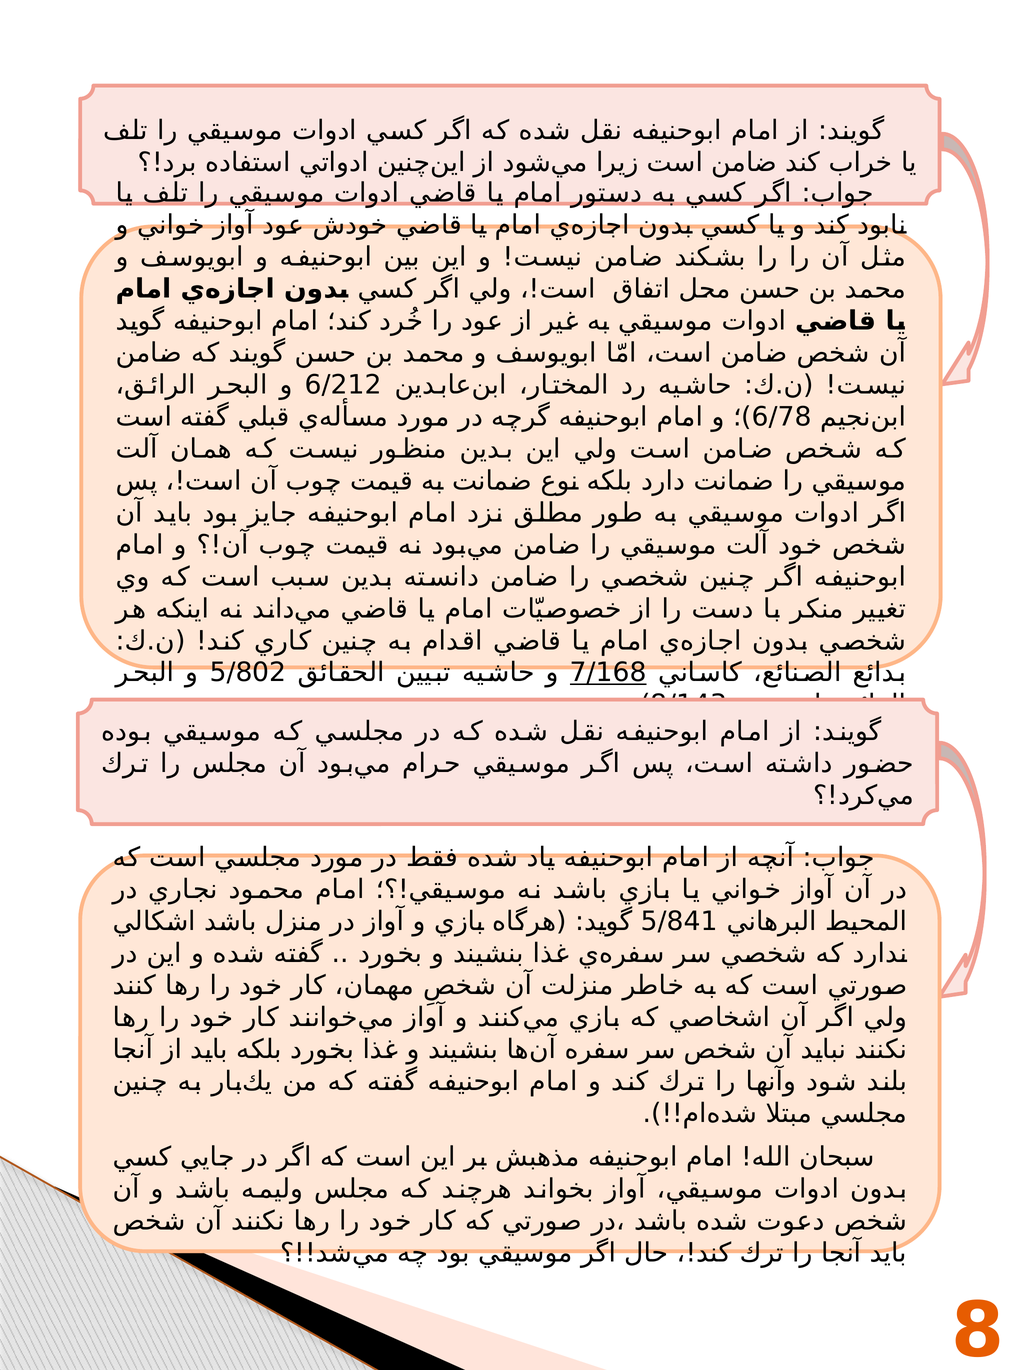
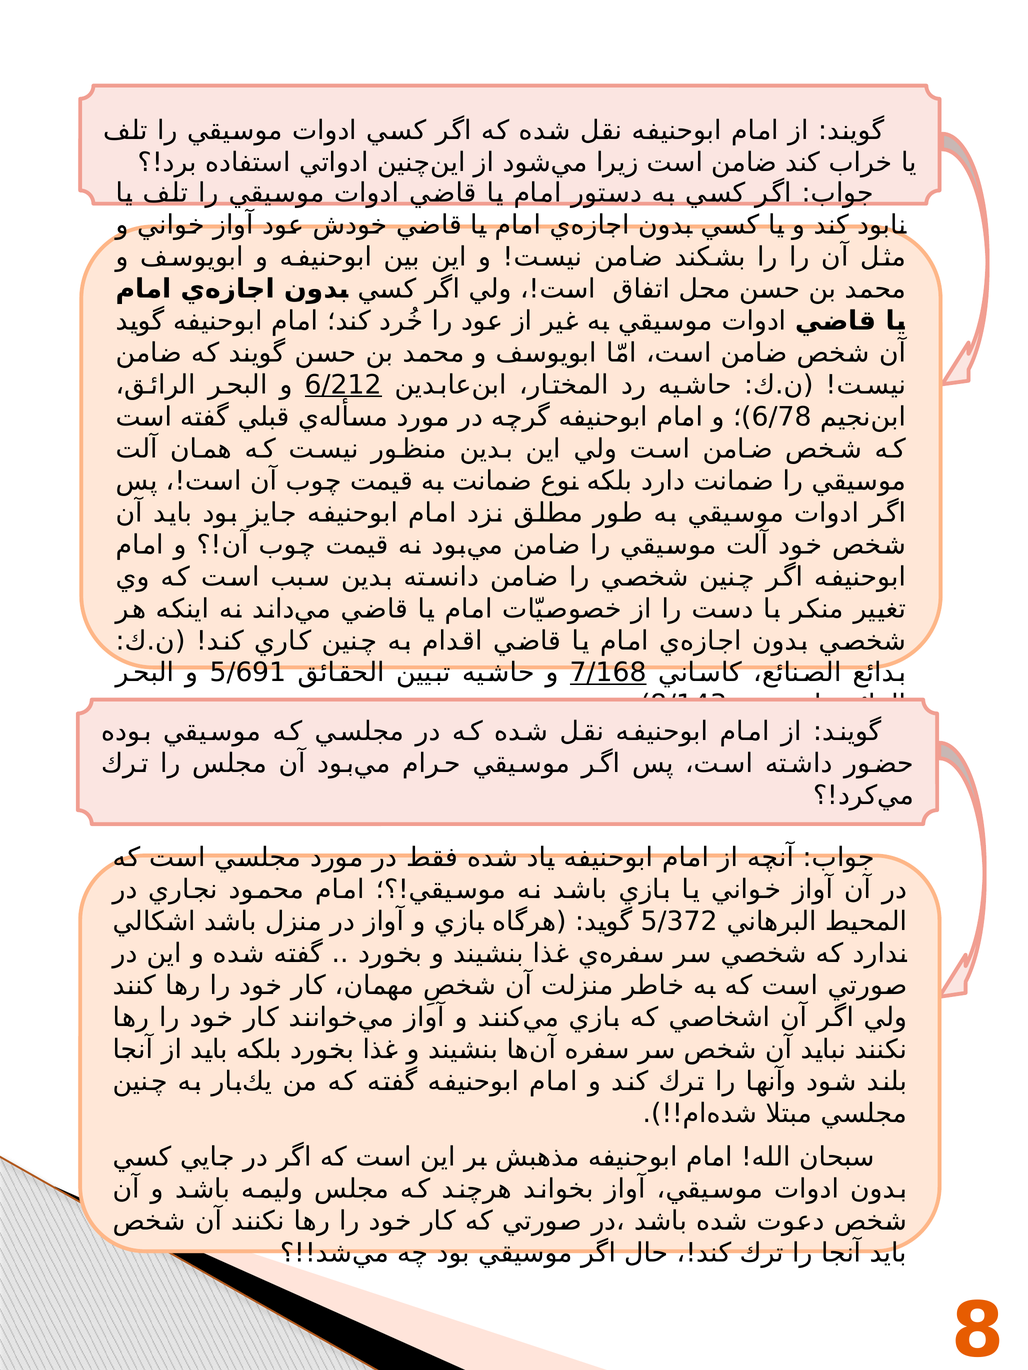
6/212 underline: none -> present
5/802: 5/802 -> 5/691
5/841: 5/841 -> 5/372
